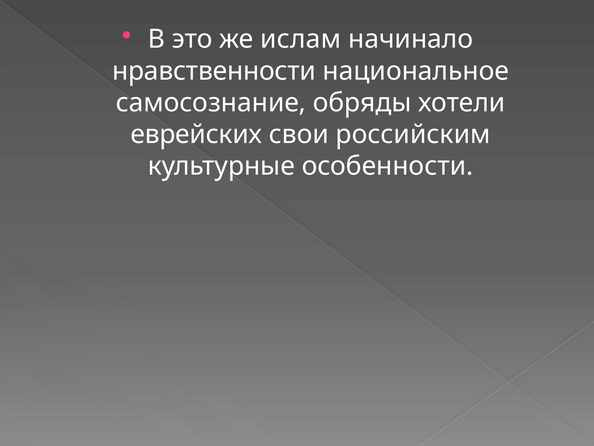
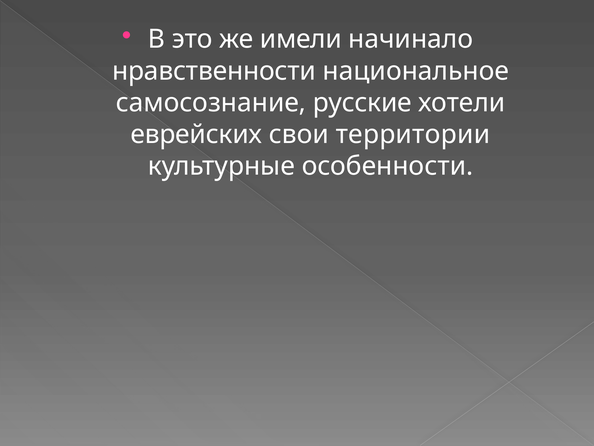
ислам: ислам -> имели
обряды: обряды -> русские
российским: российским -> территории
